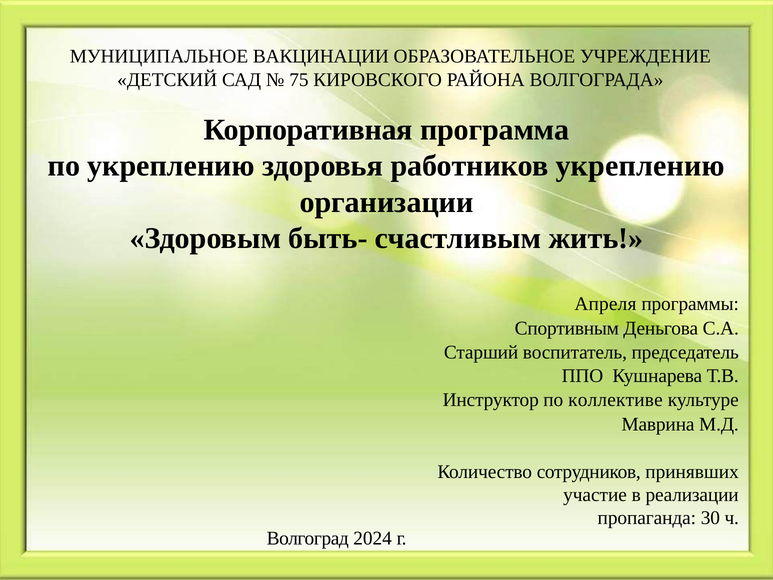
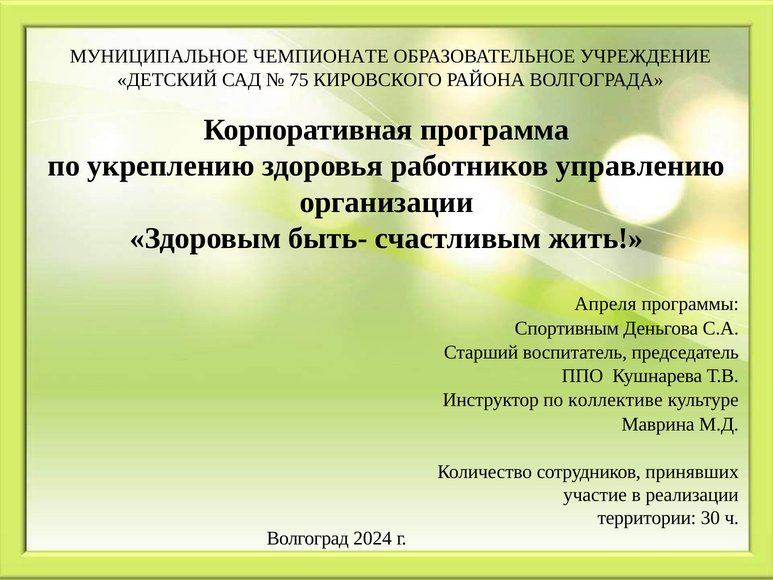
ВАКЦИНАЦИИ: ВАКЦИНАЦИИ -> ЧЕМПИОНАТЕ
работников укреплению: укреплению -> управлению
пропаганда: пропаганда -> территории
